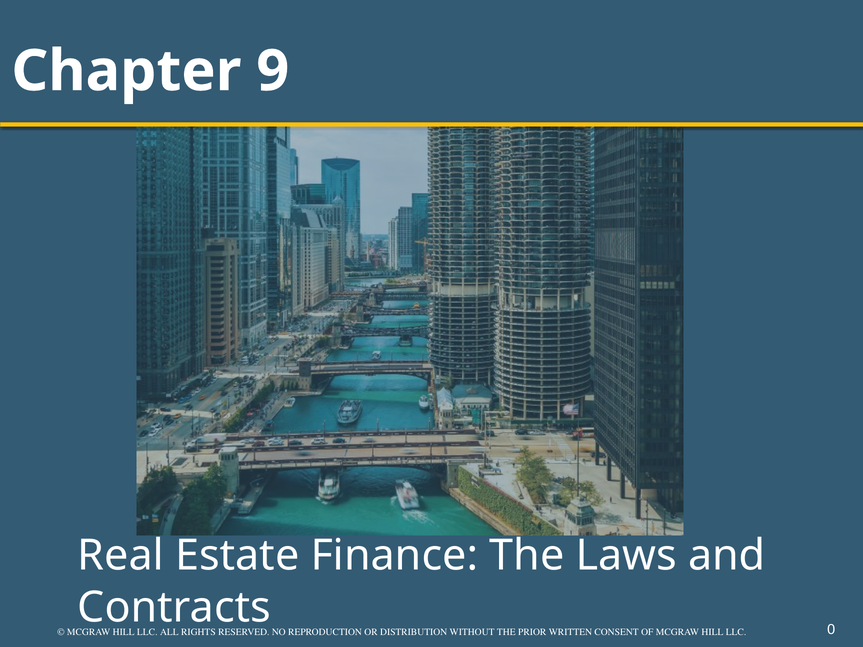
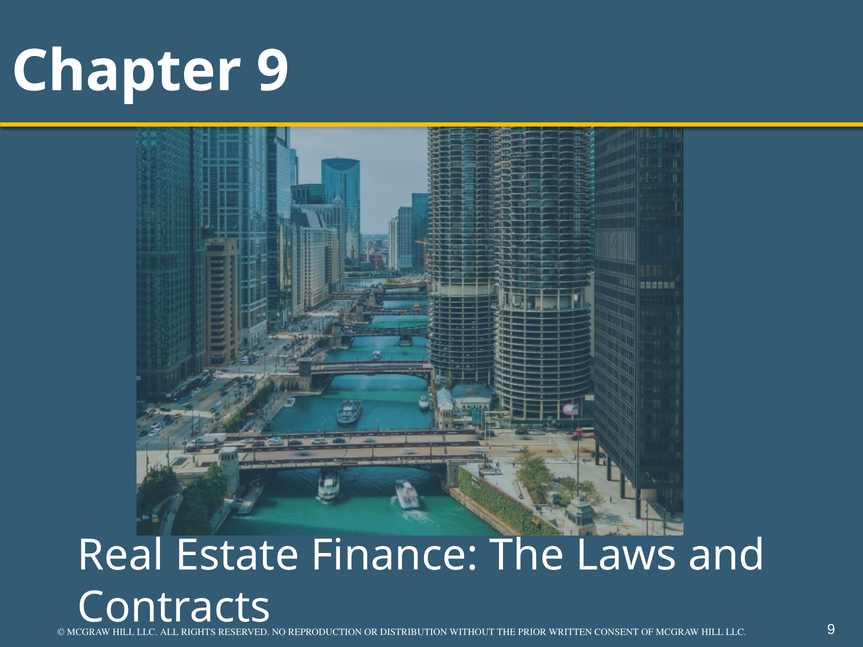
LLC 0: 0 -> 9
